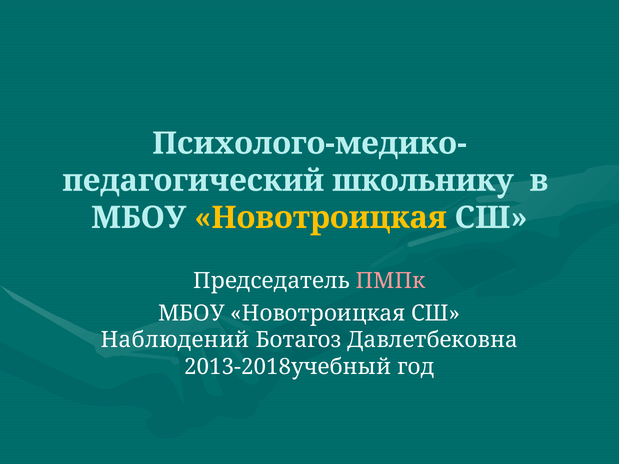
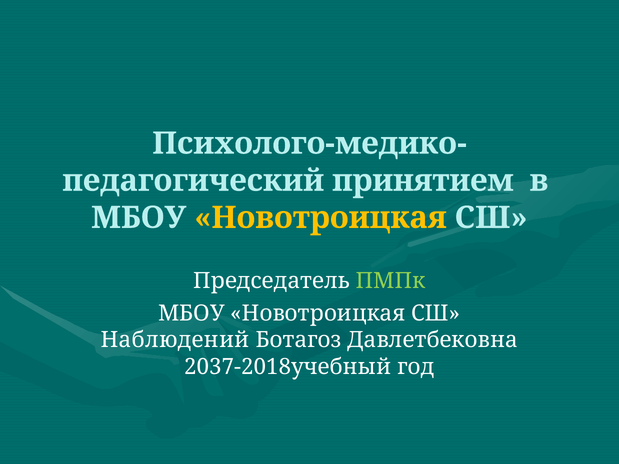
школьнику: школьнику -> принятием
ПМПк colour: pink -> light green
2013-2018учебный: 2013-2018учебный -> 2037-2018учебный
